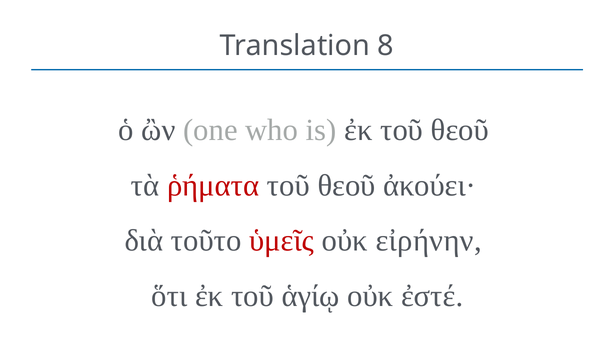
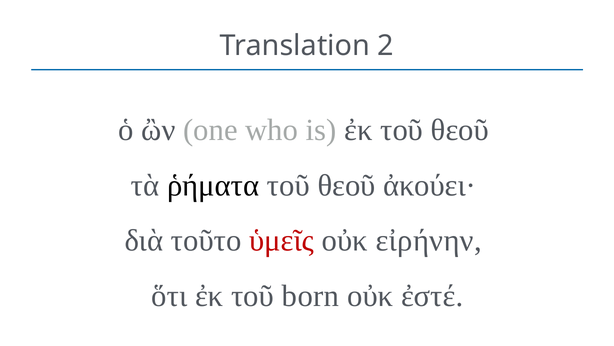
8: 8 -> 2
ῥήματα colour: red -> black
ἁγίῳ: ἁγίῳ -> born
